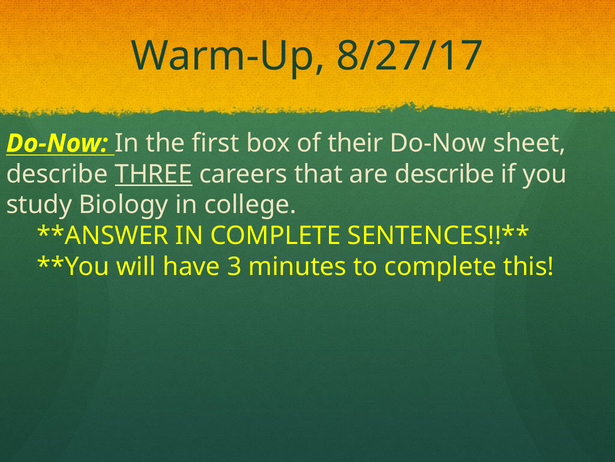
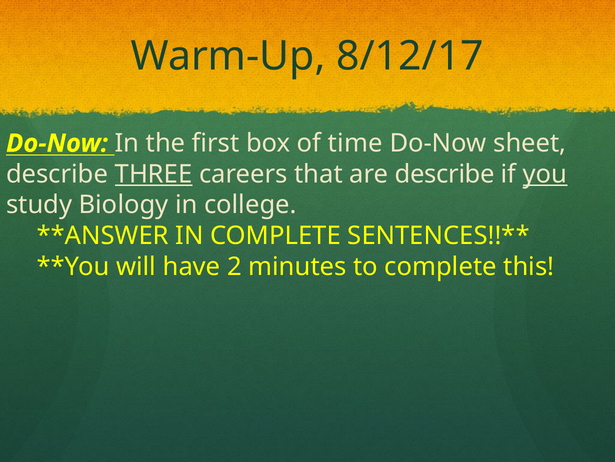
8/27/17: 8/27/17 -> 8/12/17
their: their -> time
you underline: none -> present
3: 3 -> 2
